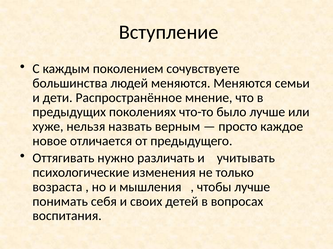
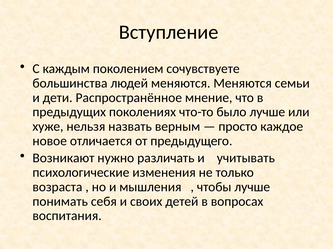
Оттягивать: Оттягивать -> Возникают
